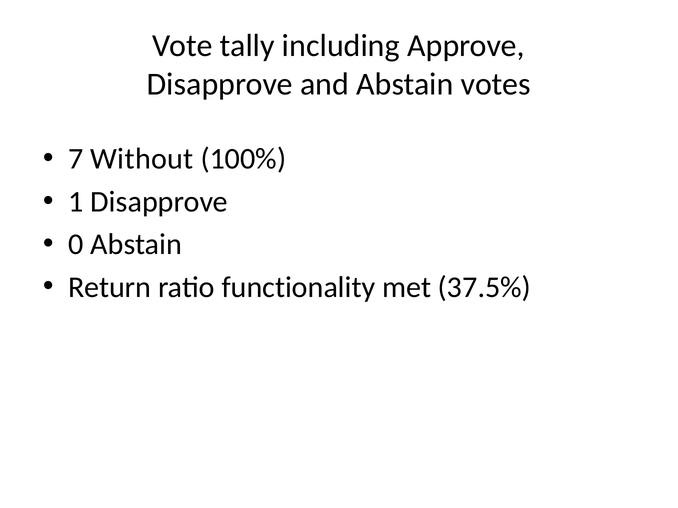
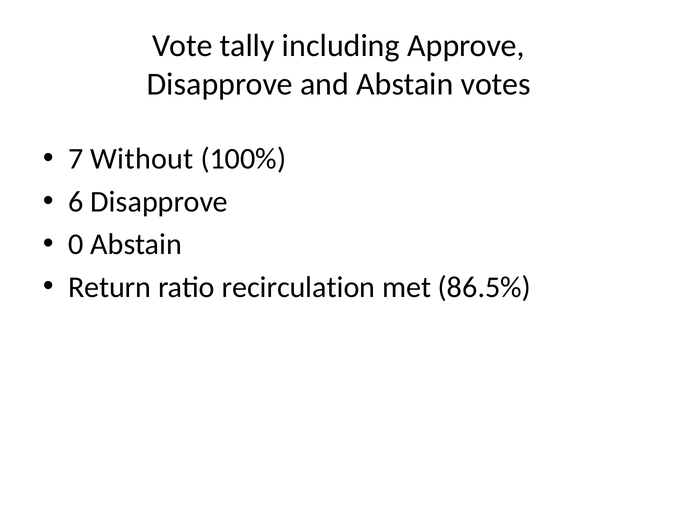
1: 1 -> 6
functionality: functionality -> recirculation
37.5%: 37.5% -> 86.5%
